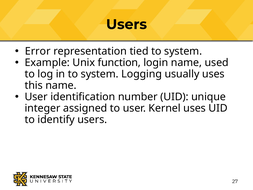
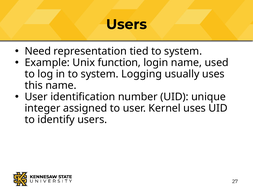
Error: Error -> Need
